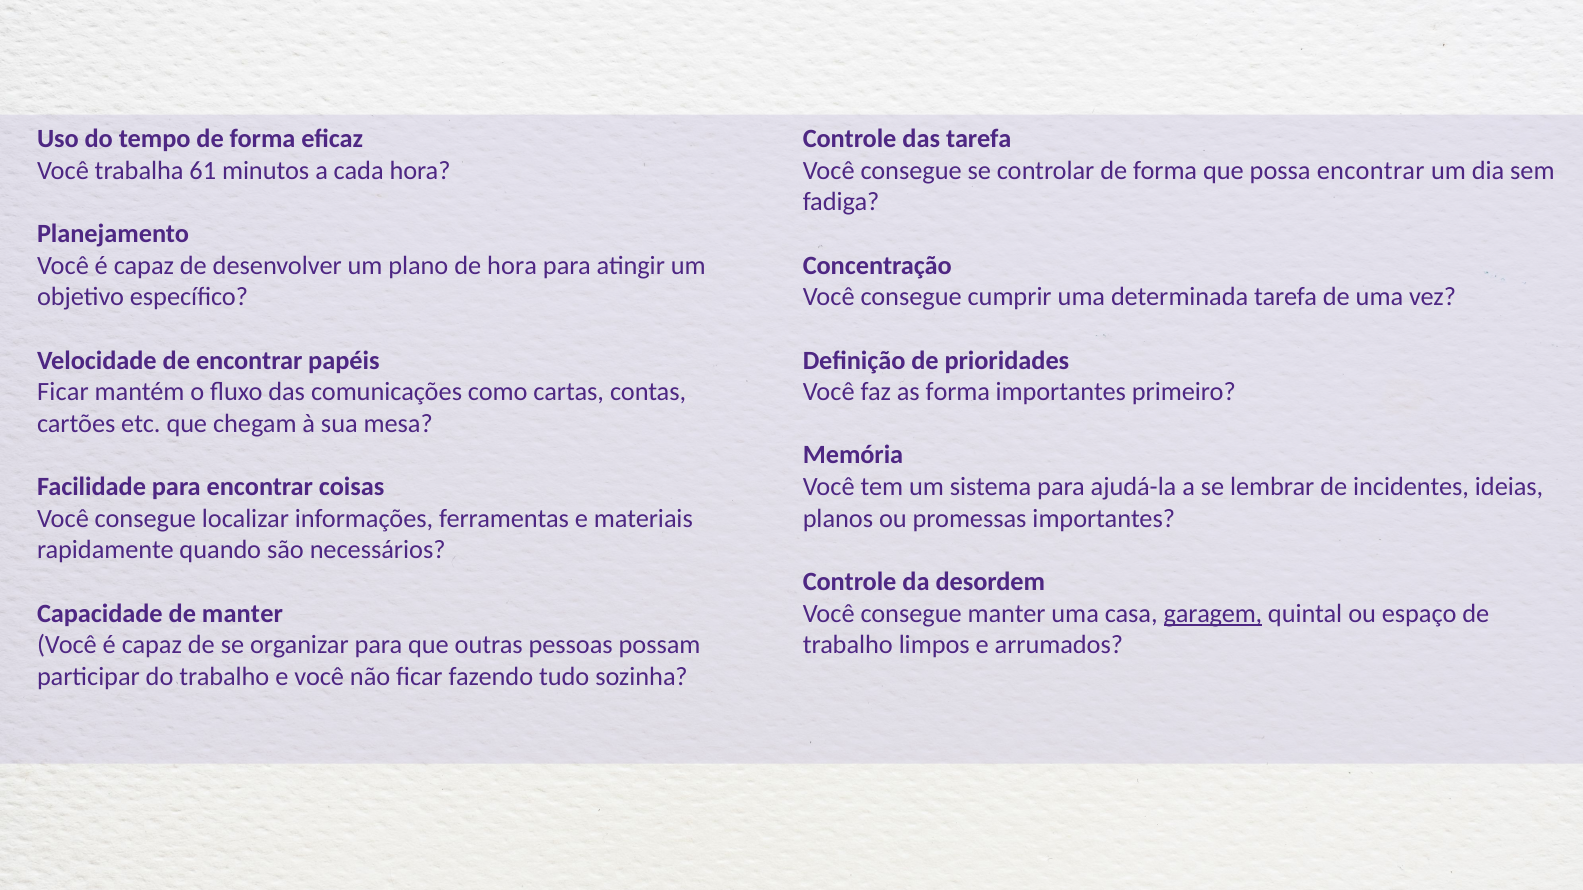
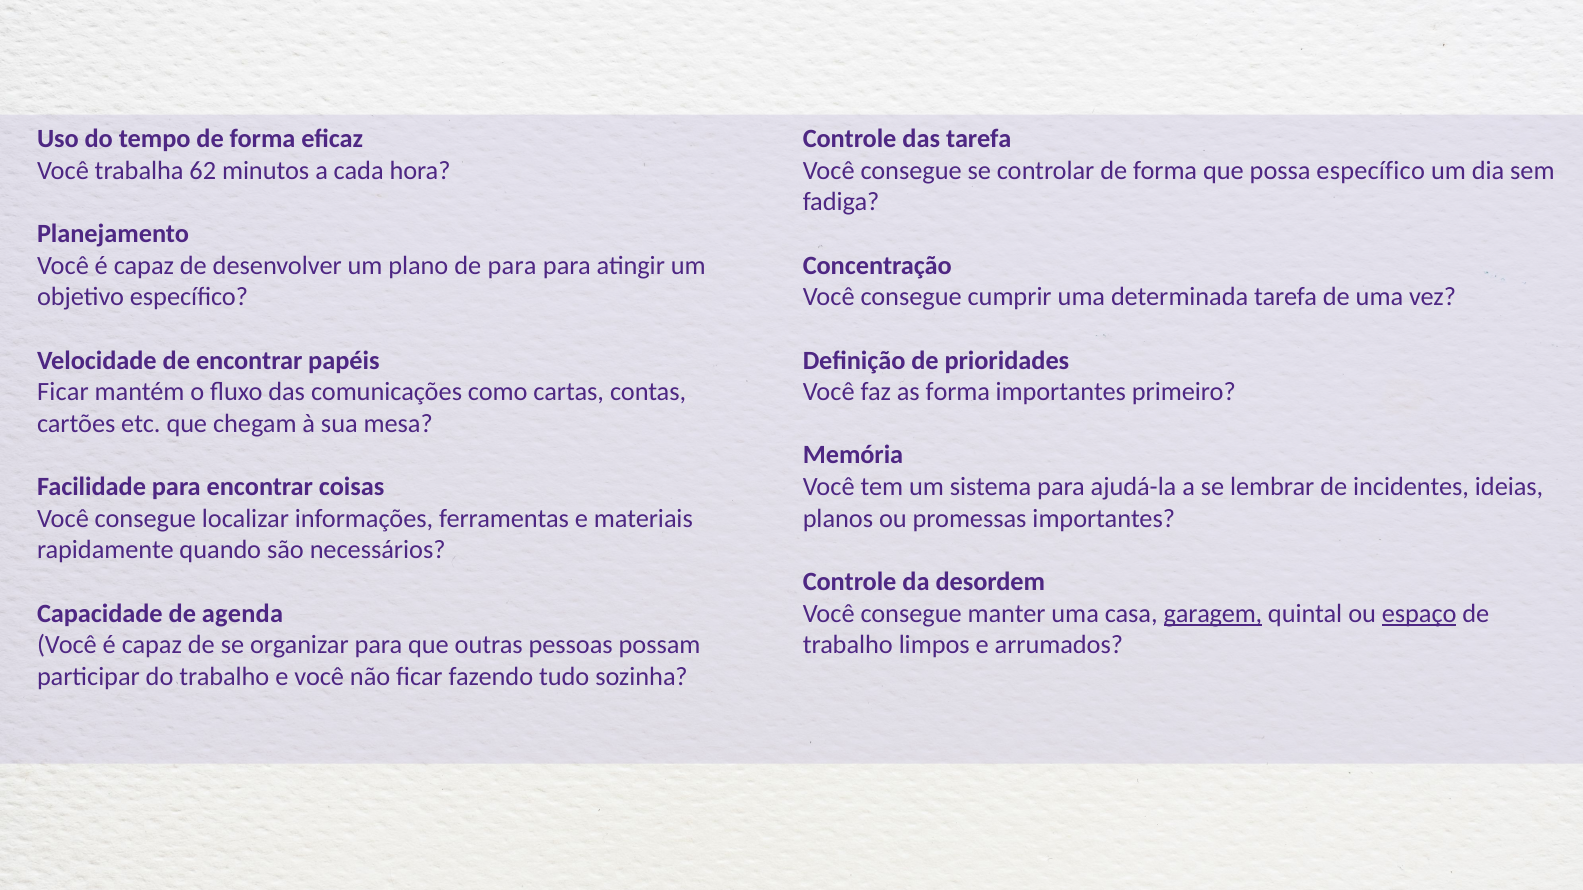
61: 61 -> 62
possa encontrar: encontrar -> específico
de hora: hora -> para
de manter: manter -> agenda
espaço underline: none -> present
